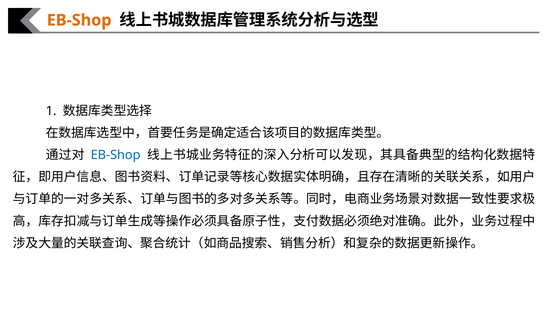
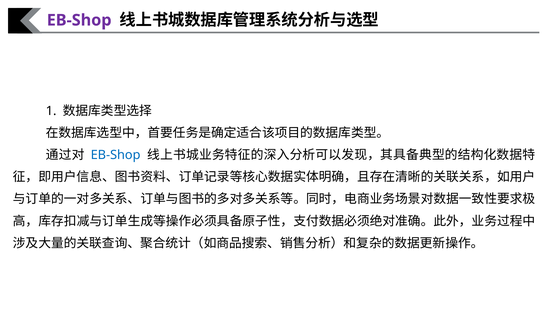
EB-Shop at (79, 20) colour: orange -> purple
